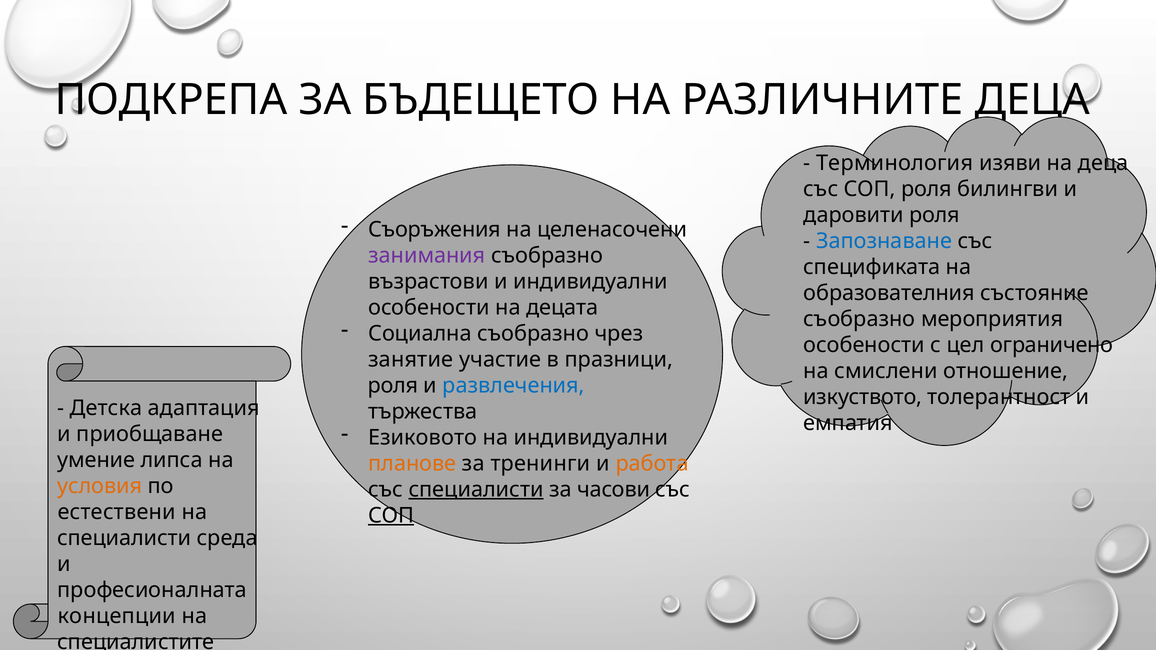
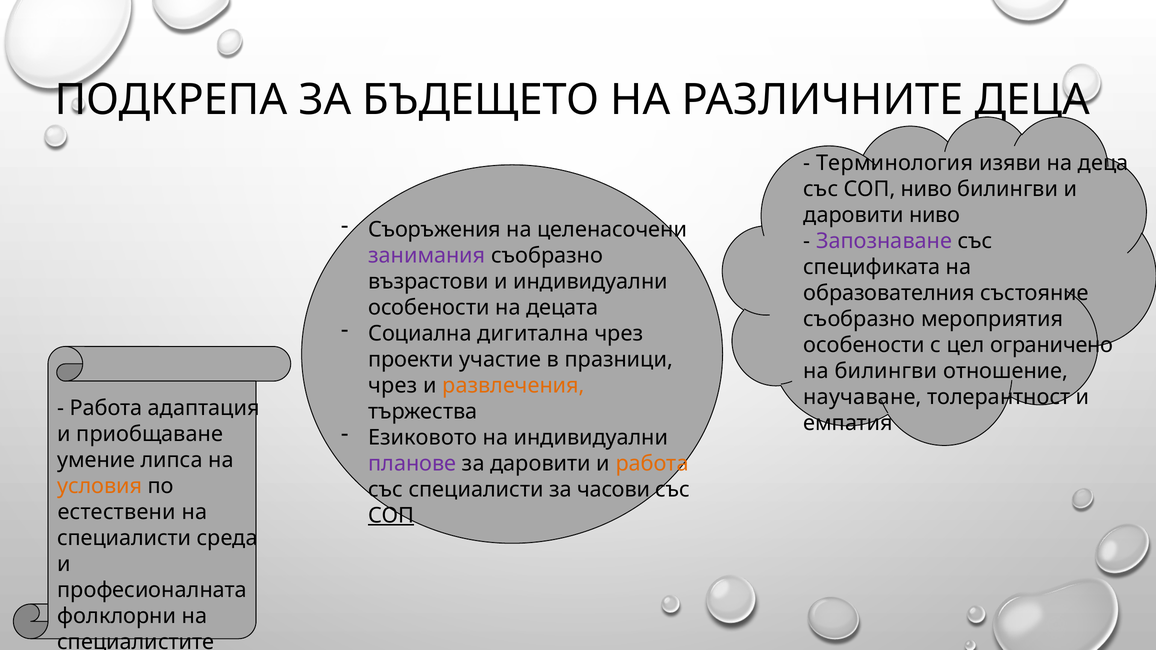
СОП роля: роля -> ниво
даровити роля: роля -> ниво
Запознаване colour: blue -> purple
Социална съобразно: съобразно -> дигитална
занятие: занятие -> проекти
на смислени: смислени -> билингви
роля at (393, 386): роля -> чрез
развлечения colour: blue -> orange
изкуството: изкуството -> научаване
Детска at (106, 408): Детска -> Работа
планове colour: orange -> purple
за тренинги: тренинги -> даровити
специалисти at (476, 490) underline: present -> none
концепции: концепции -> фолклорни
